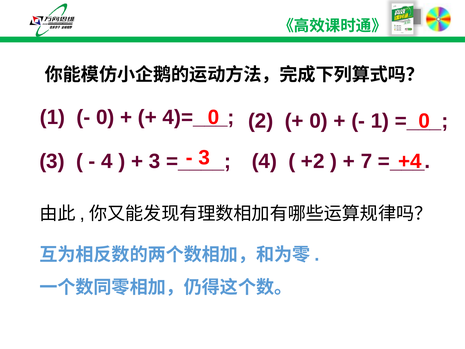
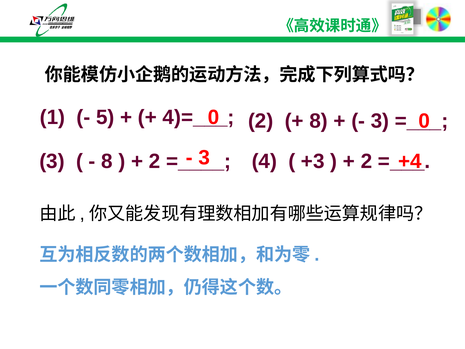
0 at (105, 117): 0 -> 5
0 at (319, 121): 0 -> 8
1 at (380, 121): 1 -> 3
4 at (107, 161): 4 -> 8
3 at (155, 161): 3 -> 2
+2: +2 -> +3
7 at (366, 161): 7 -> 2
